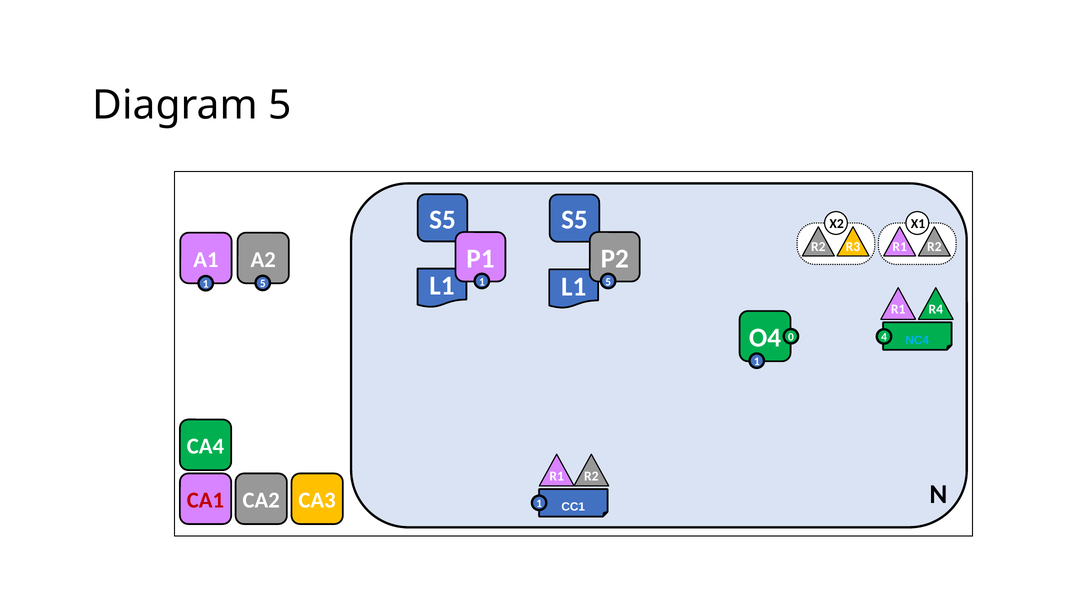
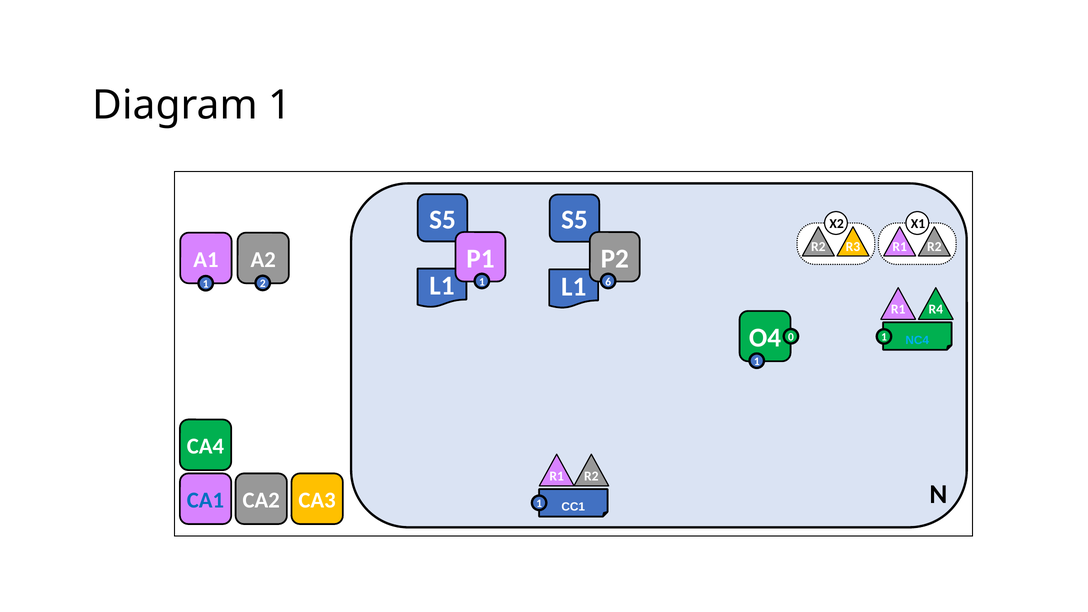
Diagram 5: 5 -> 1
5 at (608, 282): 5 -> 6
5 at (263, 284): 5 -> 2
0 4: 4 -> 1
CA1 colour: red -> blue
